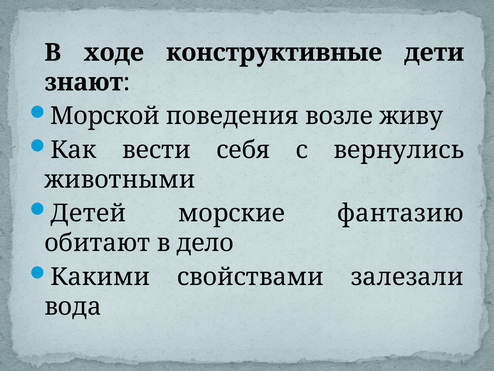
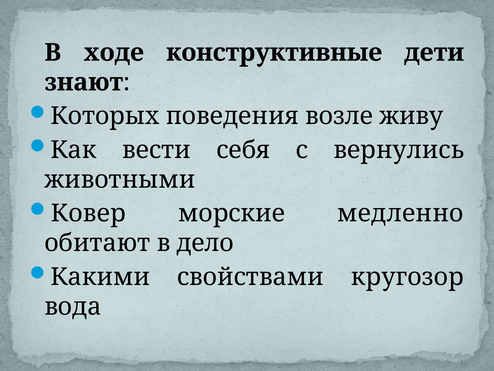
Морской: Морской -> Которых
Детей: Детей -> Ковер
фантазию: фантазию -> медленно
залезали: залезали -> кругозор
